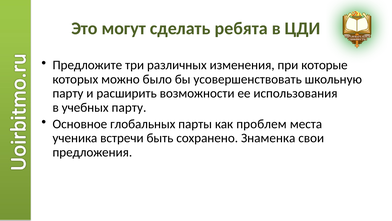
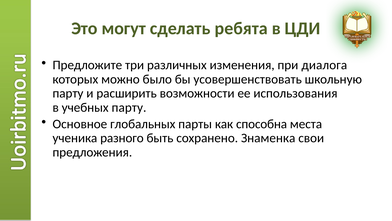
которые: которые -> диалога
проблем: проблем -> способна
встречи: встречи -> разного
